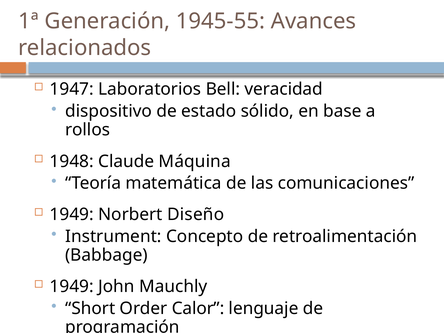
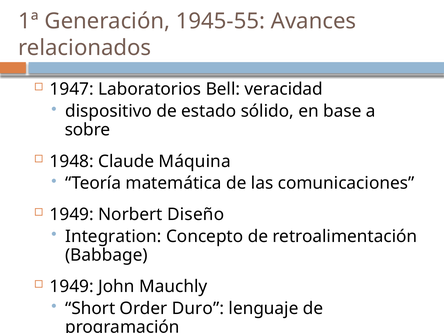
rollos: rollos -> sobre
Instrument: Instrument -> Integration
Calor: Calor -> Duro
